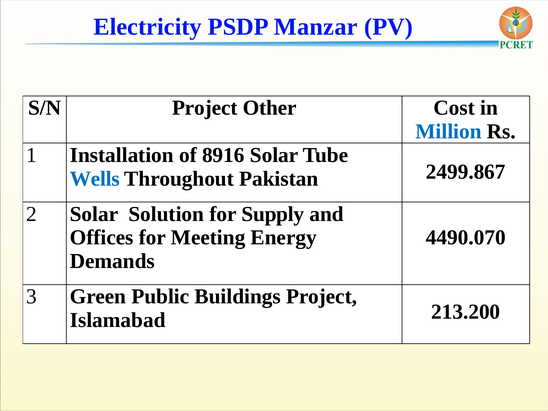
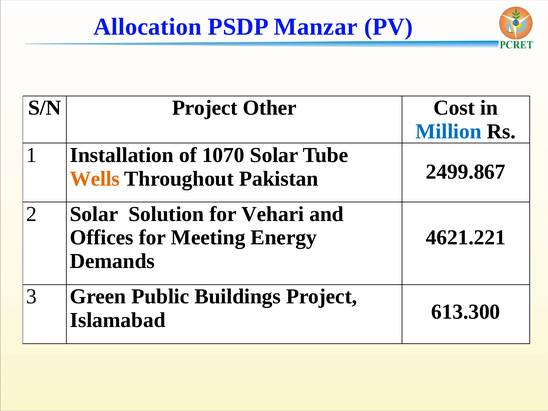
Electricity: Electricity -> Allocation
8916: 8916 -> 1070
Wells colour: blue -> orange
Supply: Supply -> Vehari
4490.070: 4490.070 -> 4621.221
213.200: 213.200 -> 613.300
